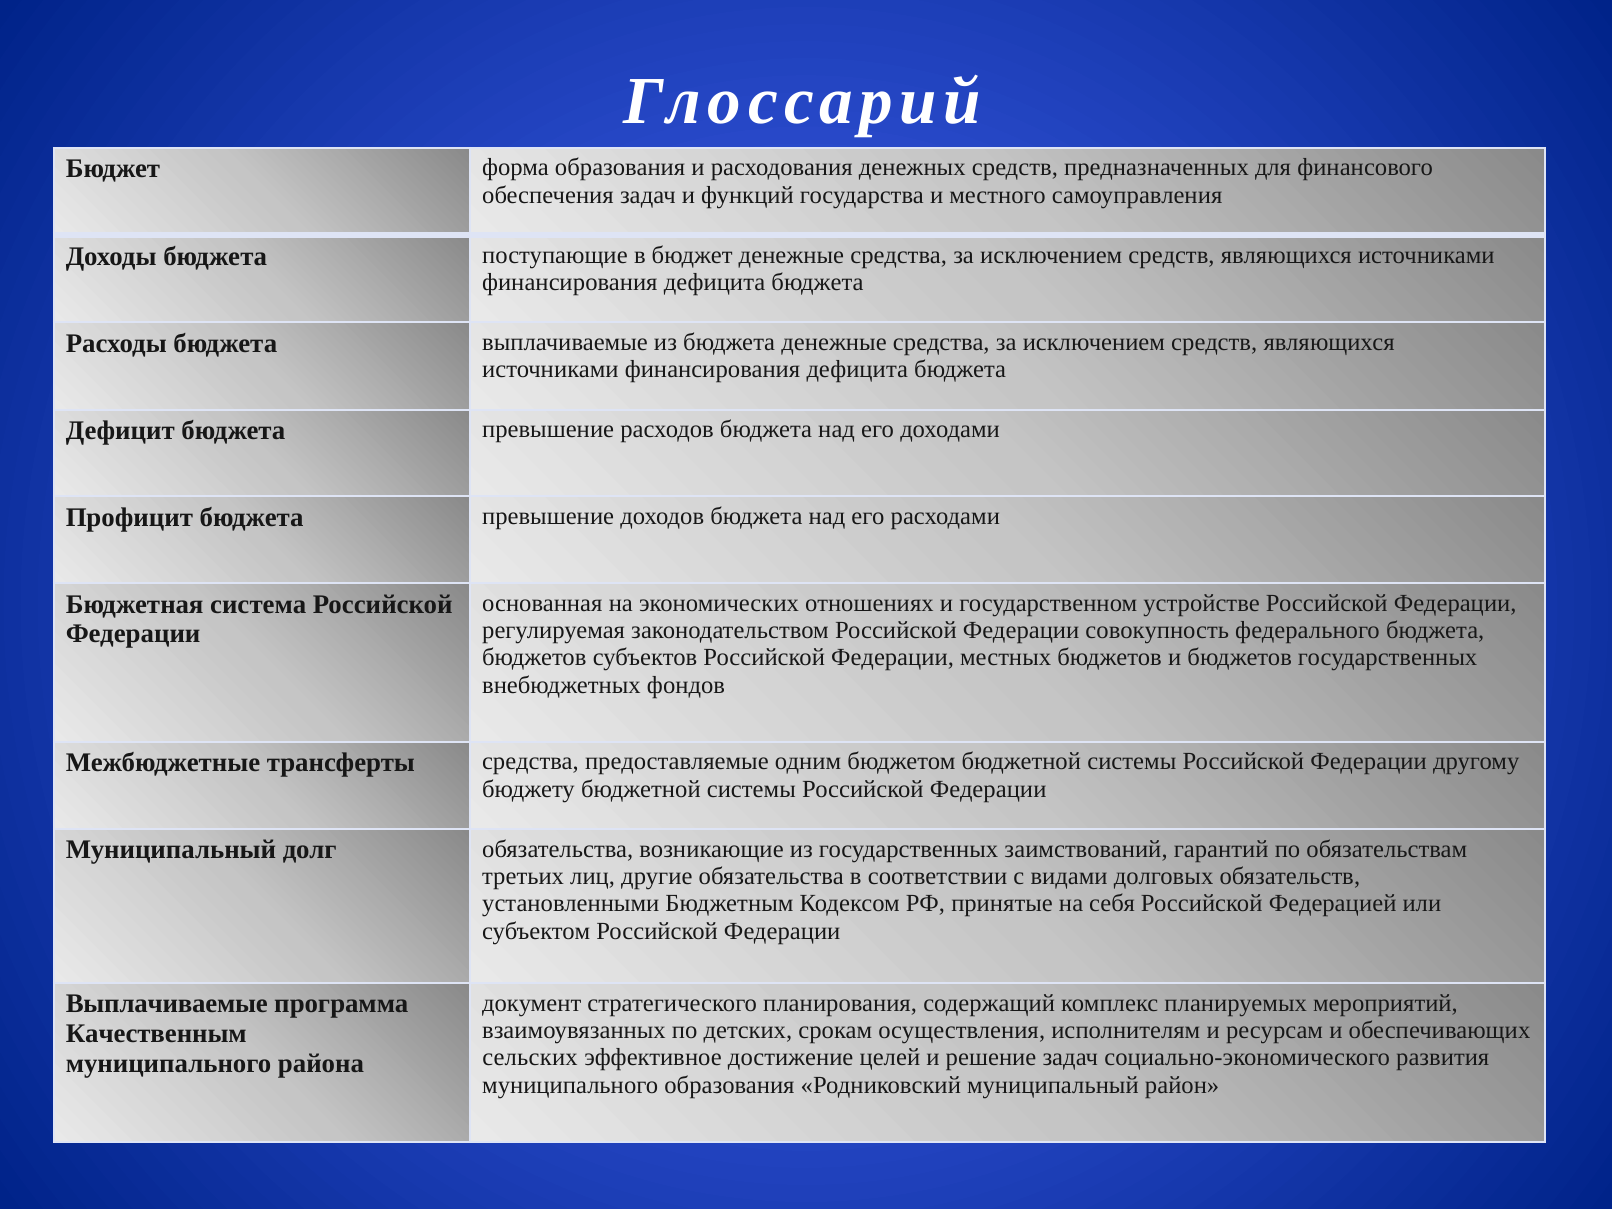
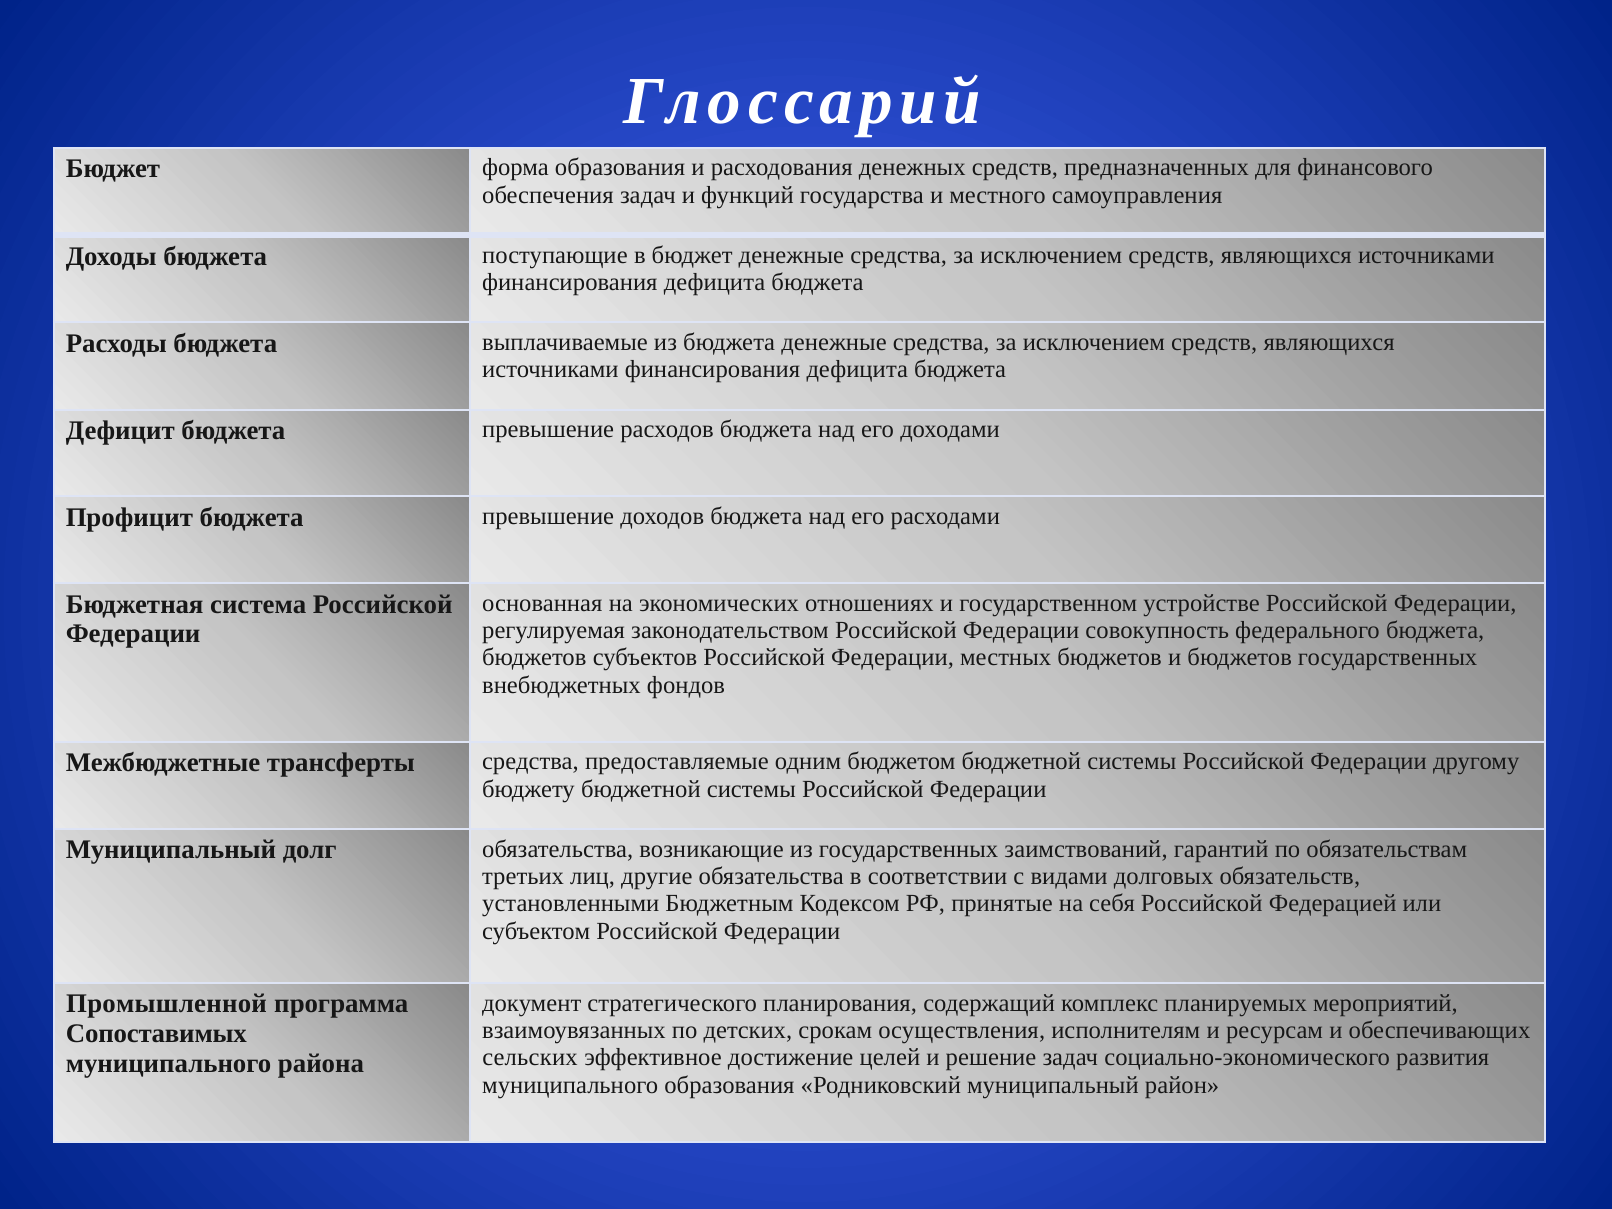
Выплачиваемые at (167, 1004): Выплачиваемые -> Промышленной
Качественным: Качественным -> Сопоставимых
